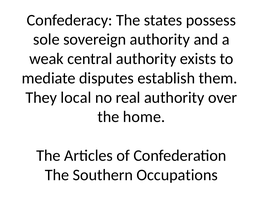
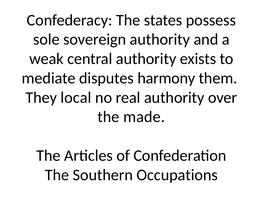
establish: establish -> harmony
home: home -> made
